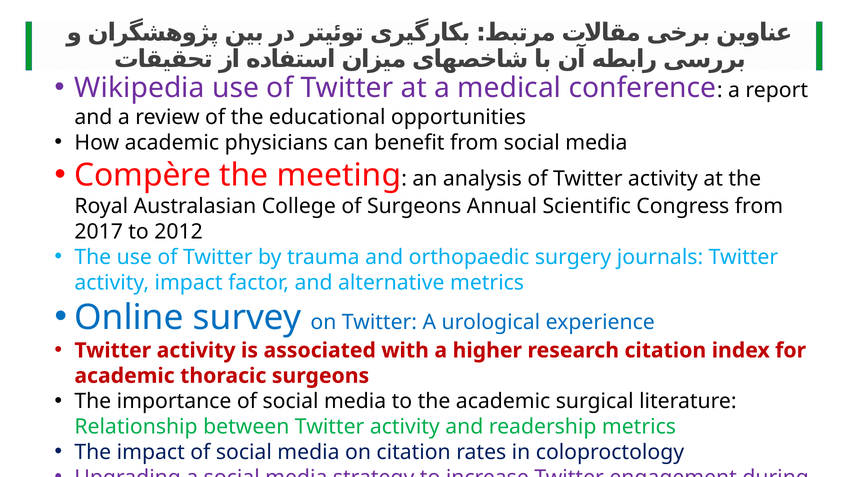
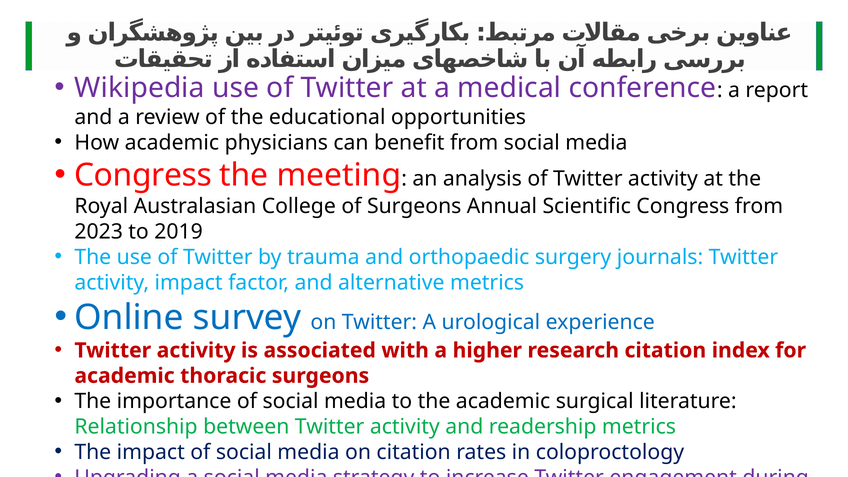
Compère at (143, 175): Compère -> Congress
2017: 2017 -> 2023
2012: 2012 -> 2019
